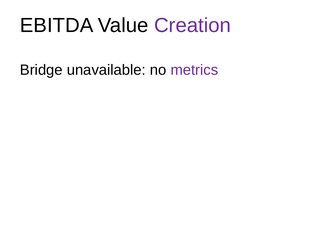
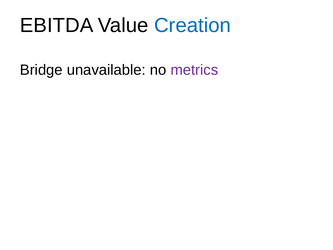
Creation colour: purple -> blue
